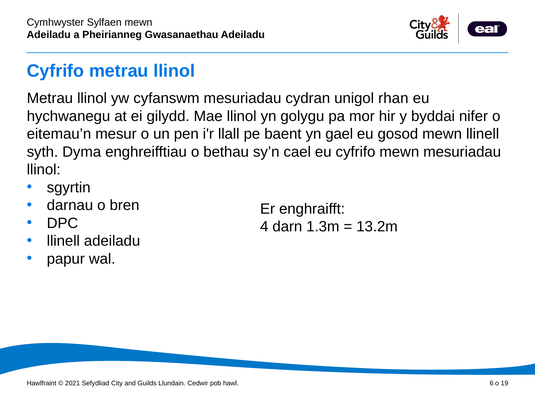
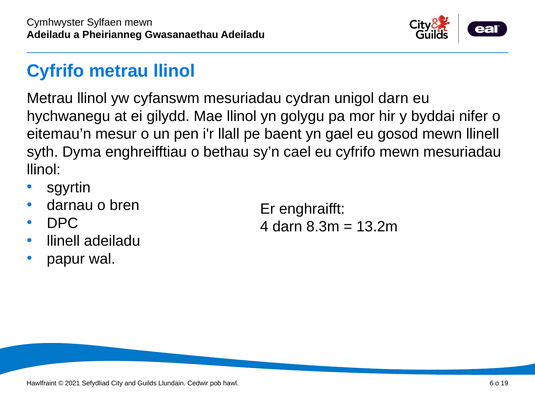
unigol rhan: rhan -> darn
1.3m: 1.3m -> 8.3m
